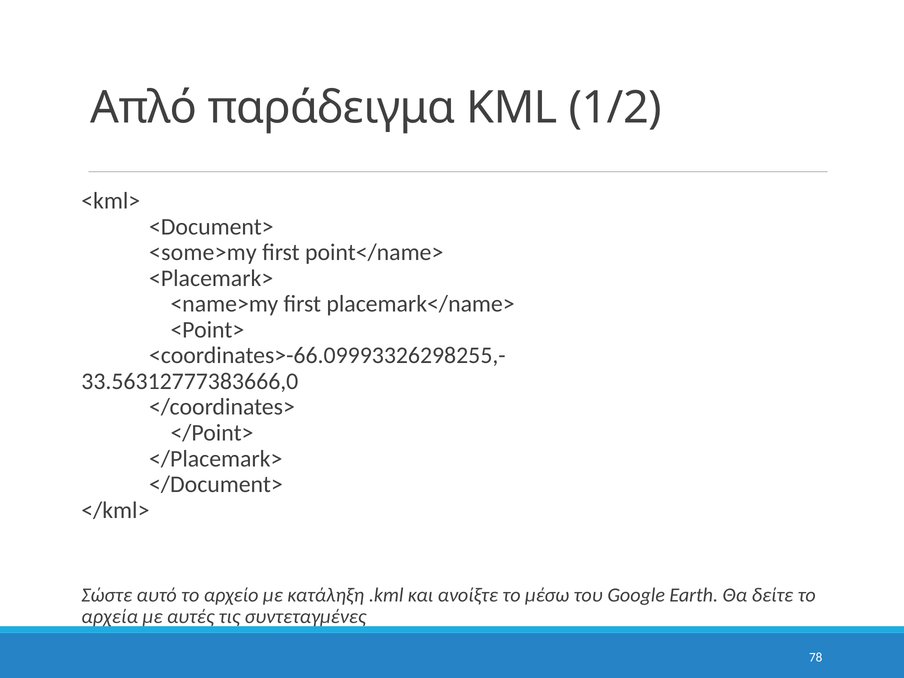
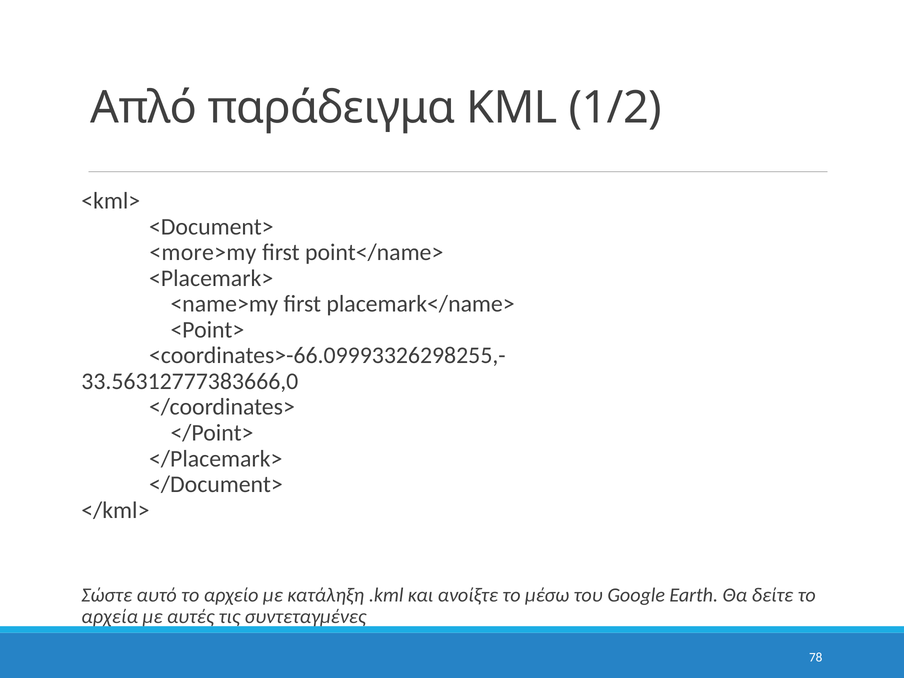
<some>my: <some>my -> <more>my
